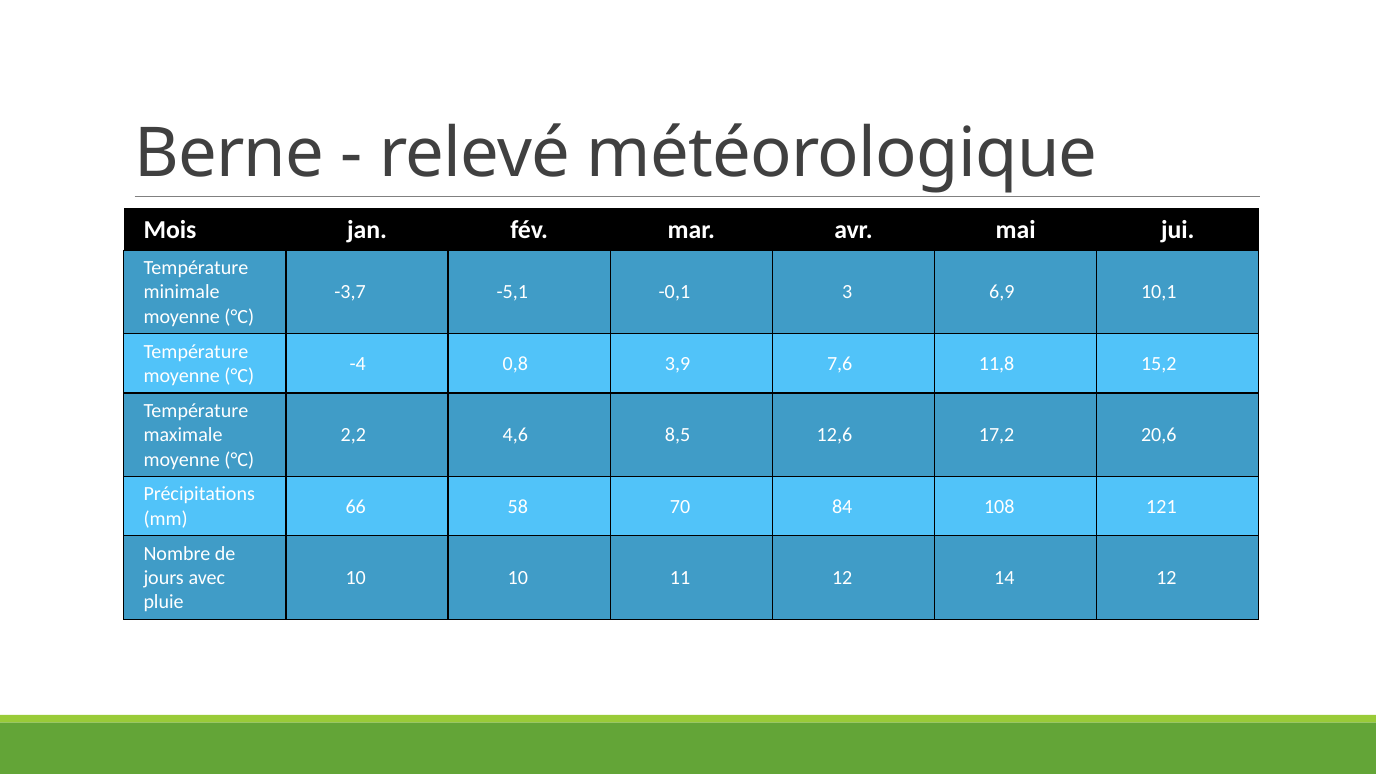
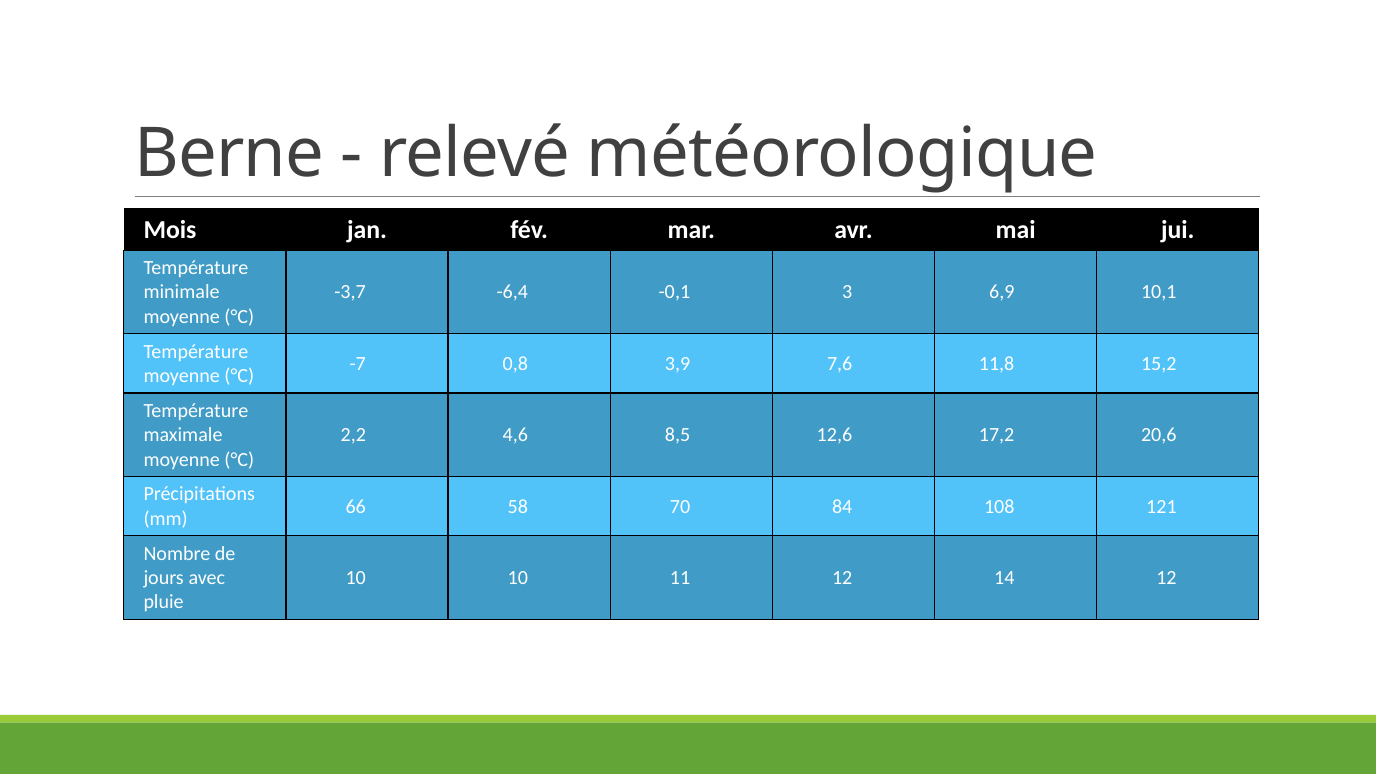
-5,1: -5,1 -> -6,4
-4: -4 -> -7
